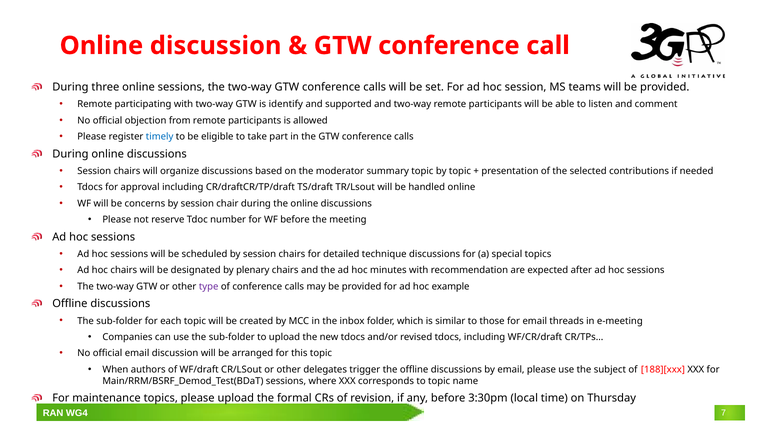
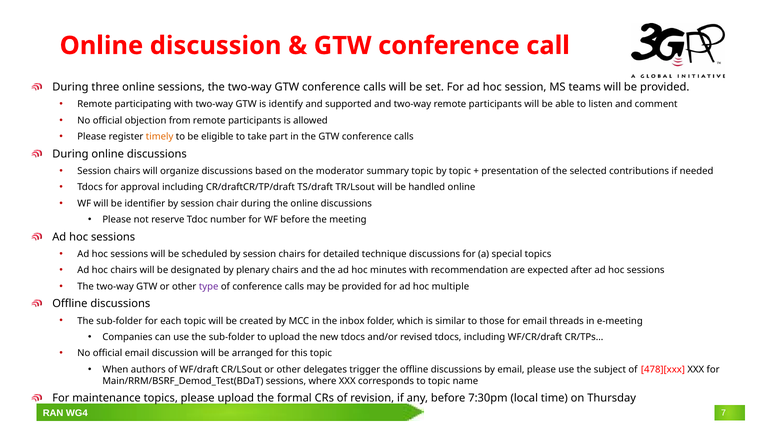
timely colour: blue -> orange
concerns: concerns -> identifier
example: example -> multiple
188][xxx: 188][xxx -> 478][xxx
3:30pm: 3:30pm -> 7:30pm
